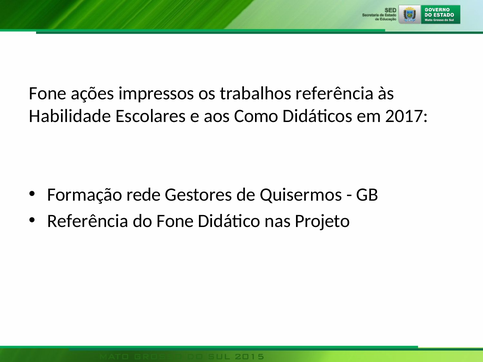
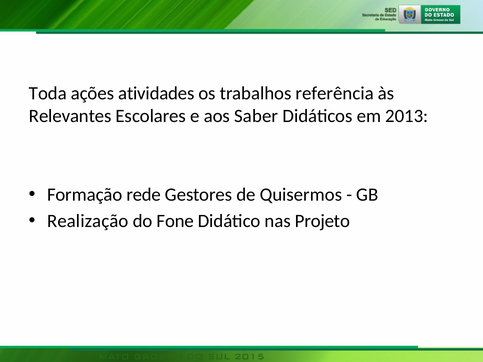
Fone at (48, 93): Fone -> Toda
impressos: impressos -> atividades
Habilidade: Habilidade -> Relevantes
Como: Como -> Saber
2017: 2017 -> 2013
Referência at (88, 221): Referência -> Realização
